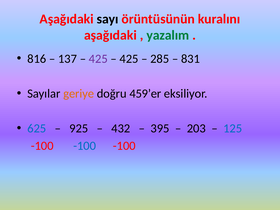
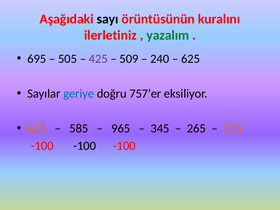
aşağıdaki at (110, 35): aşağıdaki -> ilerletiniz
816: 816 -> 695
137: 137 -> 505
425 at (129, 59): 425 -> 509
285: 285 -> 240
831 at (191, 59): 831 -> 625
geriye colour: orange -> blue
459’er: 459’er -> 757’er
625 at (37, 128) colour: blue -> orange
925: 925 -> 585
432: 432 -> 965
395: 395 -> 345
203: 203 -> 265
125 colour: blue -> orange
-100 at (85, 146) colour: blue -> black
